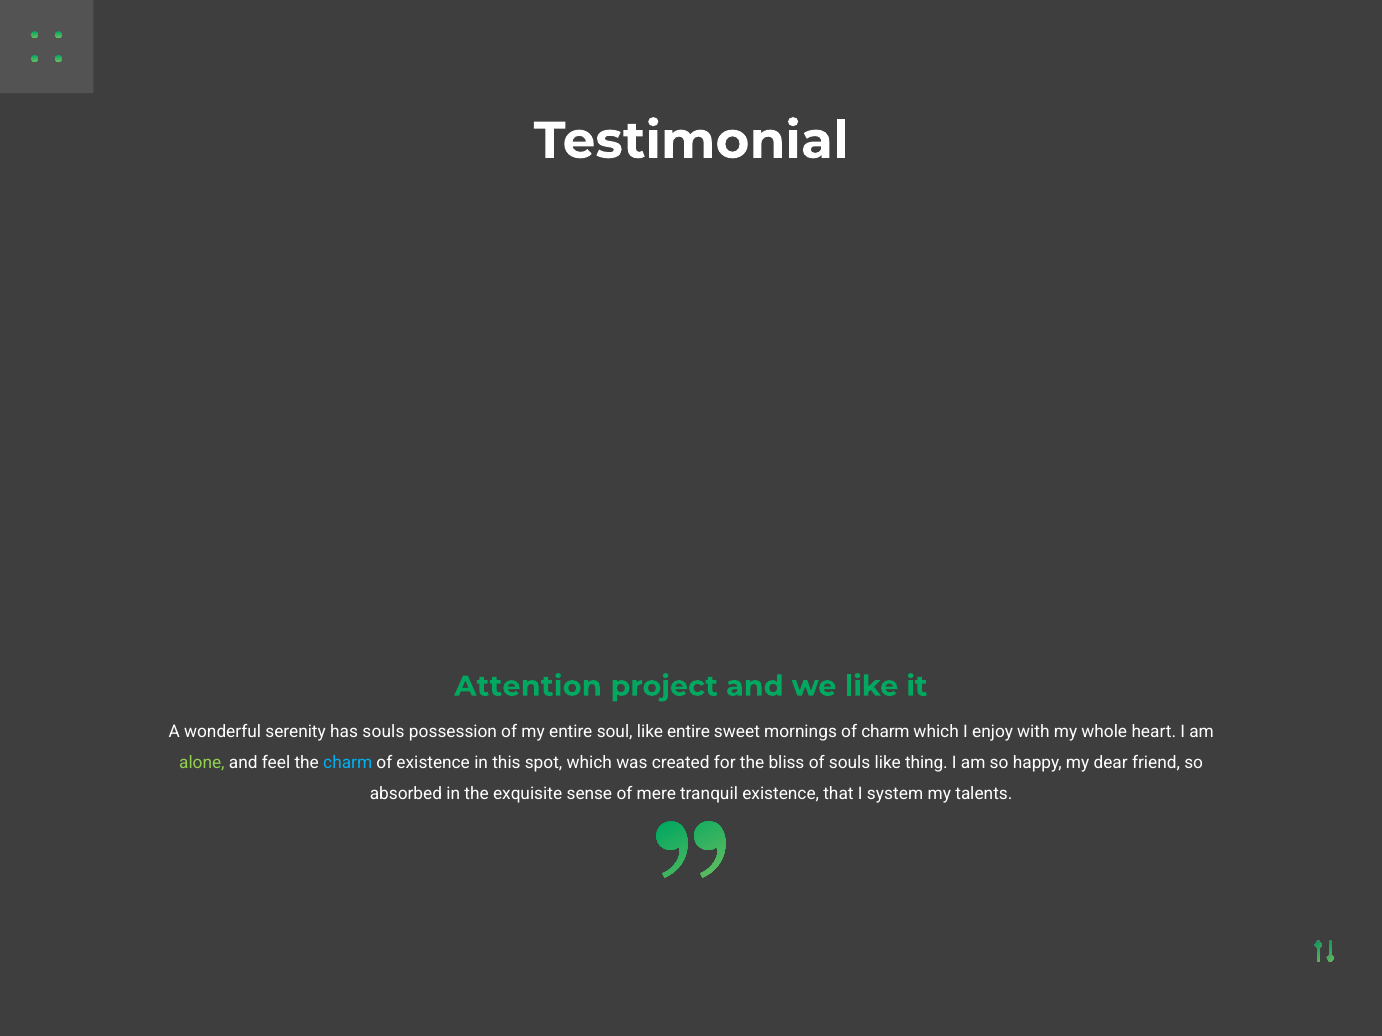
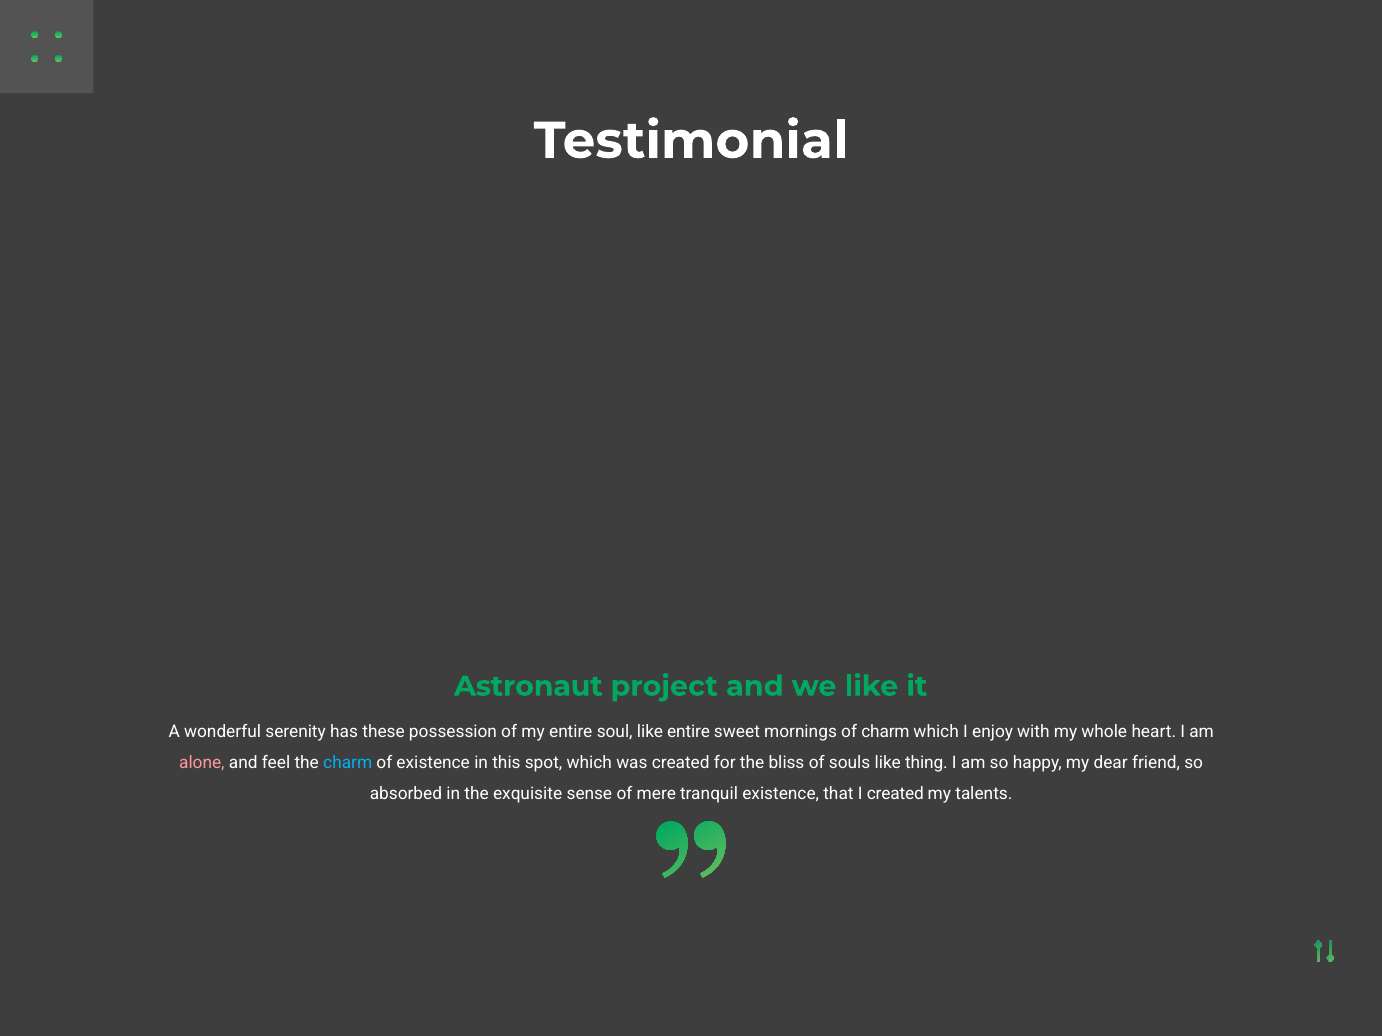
Attention: Attention -> Astronaut
has souls: souls -> these
alone colour: light green -> pink
I system: system -> created
